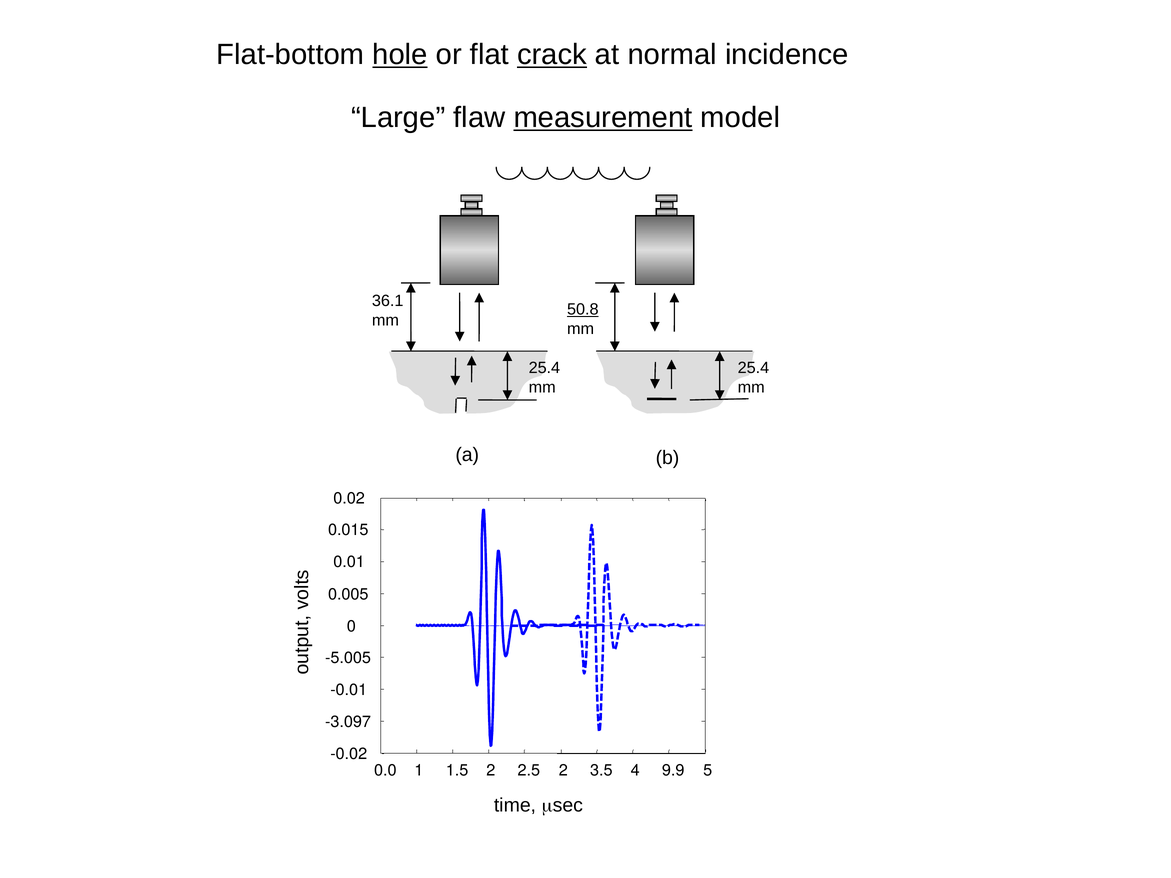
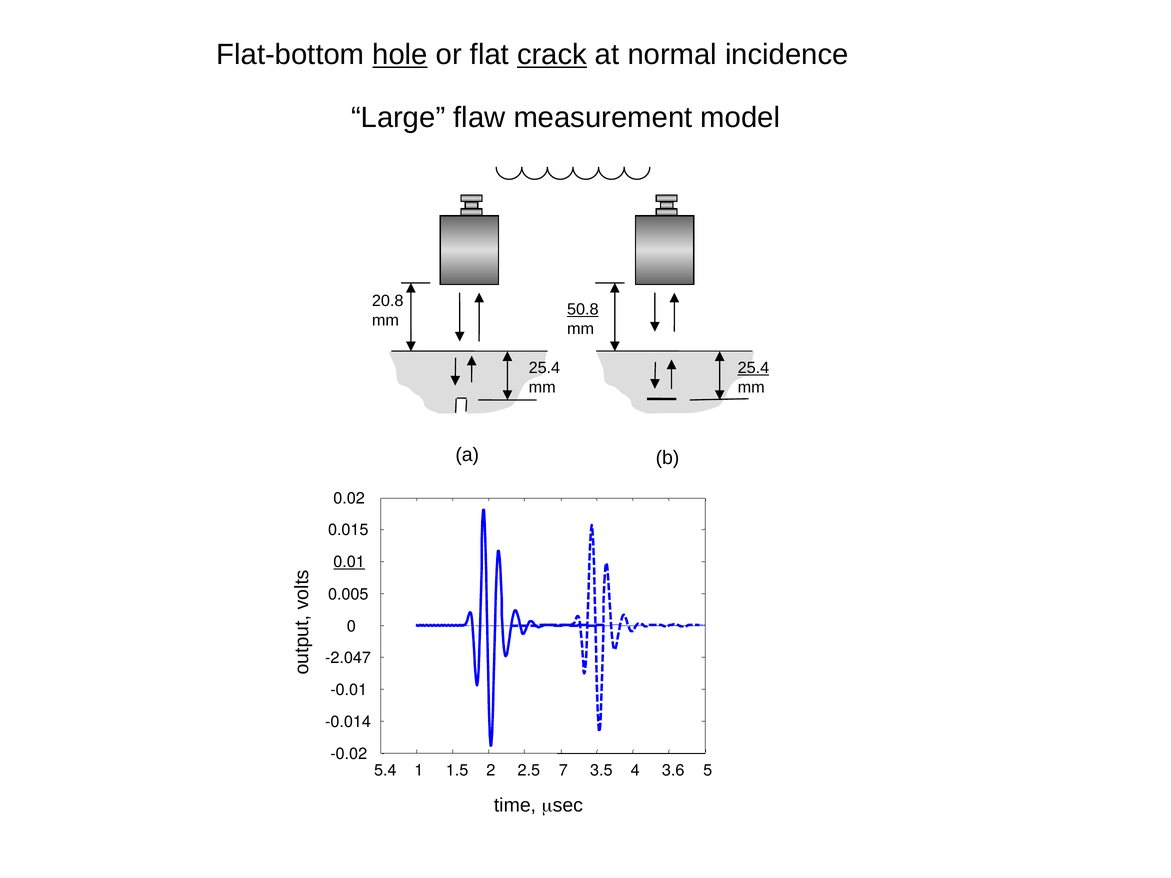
measurement underline: present -> none
36.1: 36.1 -> 20.8
25.4 at (753, 368) underline: none -> present
0.01 underline: none -> present
-5.005: -5.005 -> -2.047
-3.097: -3.097 -> -0.014
0.0: 0.0 -> 5.4
2.5 2: 2 -> 7
9.9: 9.9 -> 3.6
